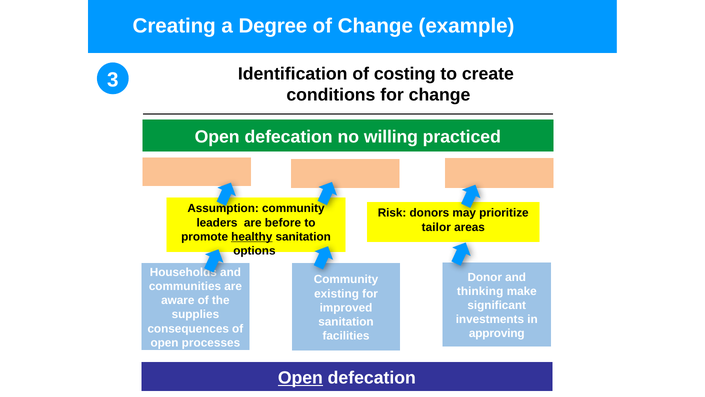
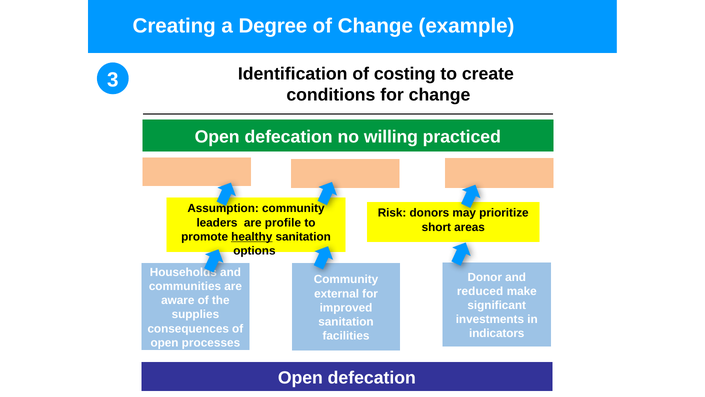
before: before -> profile
tailor: tailor -> short
thinking: thinking -> reduced
existing: existing -> external
approving: approving -> indicators
Open at (300, 377) underline: present -> none
